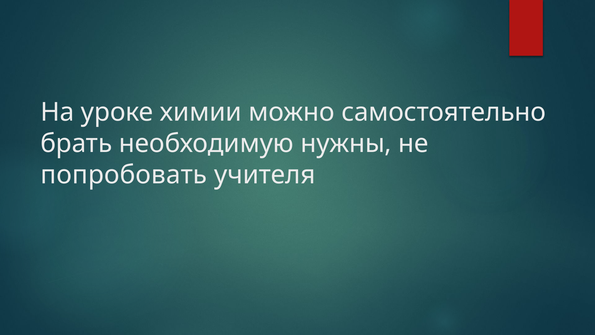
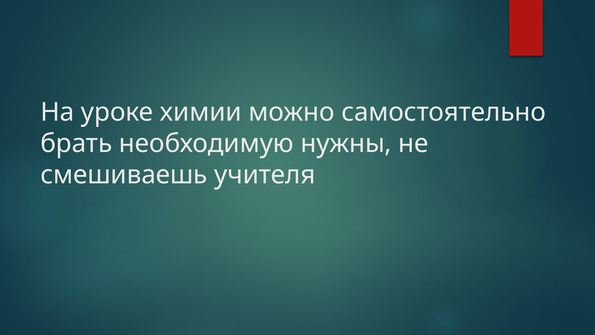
попробовать: попробовать -> смешиваешь
